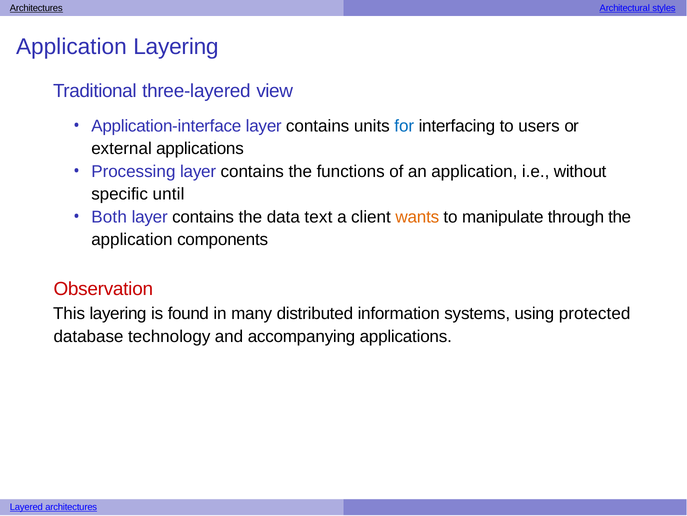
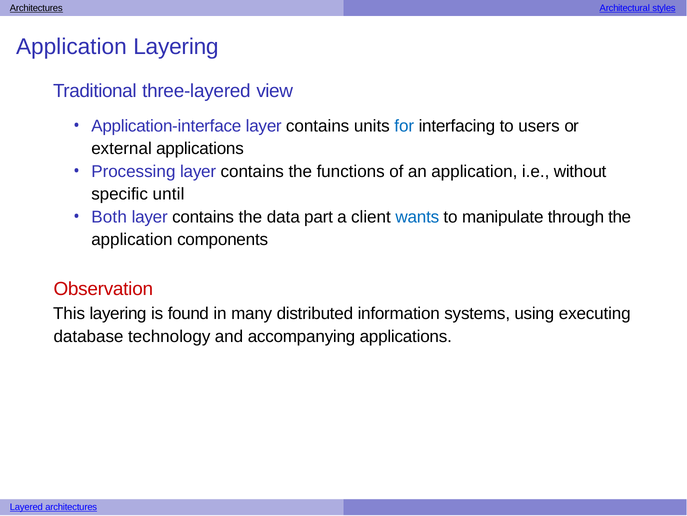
text: text -> part
wants colour: orange -> blue
protected: protected -> executing
